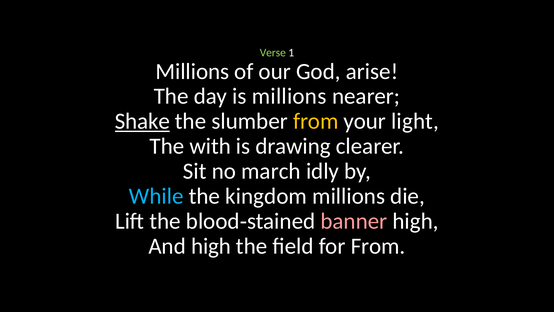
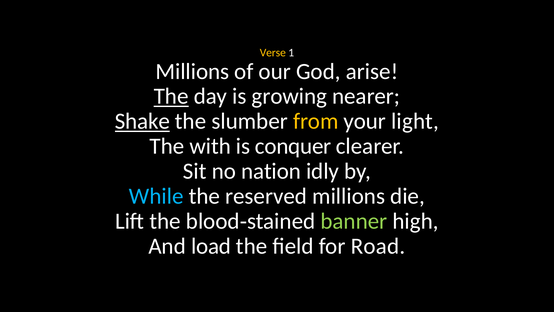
Verse colour: light green -> yellow
The at (171, 96) underline: none -> present
is millions: millions -> growing
drawing: drawing -> conquer
march: march -> nation
kingdom: kingdom -> reserved
banner colour: pink -> light green
And high: high -> load
for From: From -> Road
